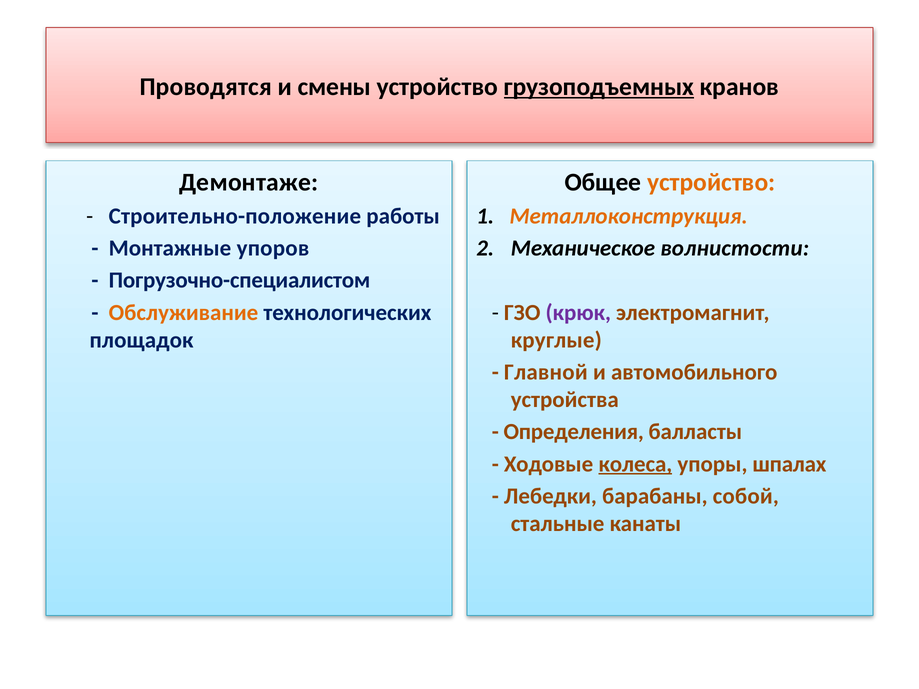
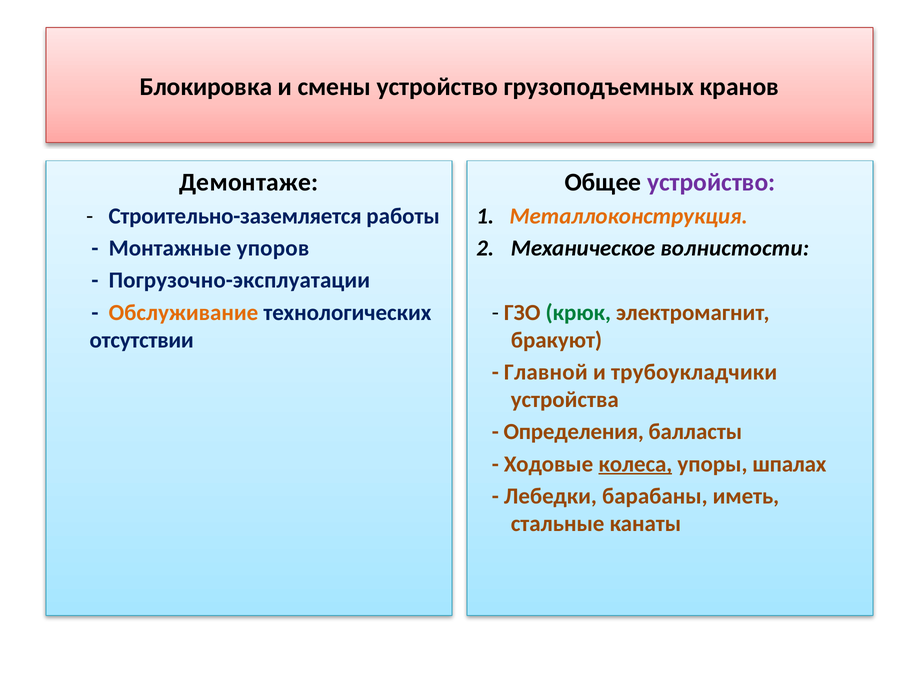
Проводятся: Проводятся -> Блокировка
грузоподъемных underline: present -> none
устройство at (711, 183) colour: orange -> purple
Строительно-положение: Строительно-положение -> Строительно-заземляется
Погрузочно-специалистом: Погрузочно-специалистом -> Погрузочно-эксплуатации
крюк colour: purple -> green
площадок: площадок -> отсутствии
круглые: круглые -> бракуют
автомобильного: автомобильного -> трубоукладчики
собой: собой -> иметь
